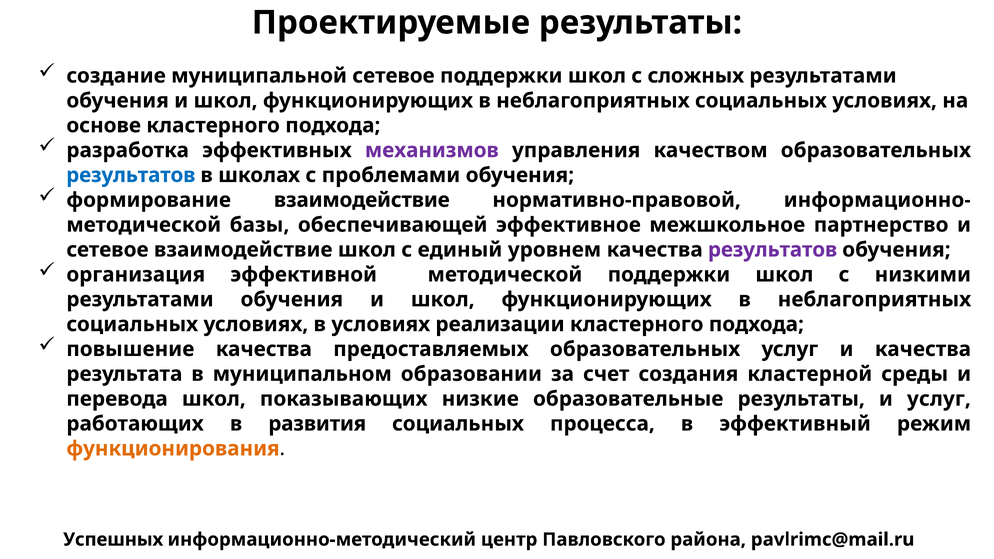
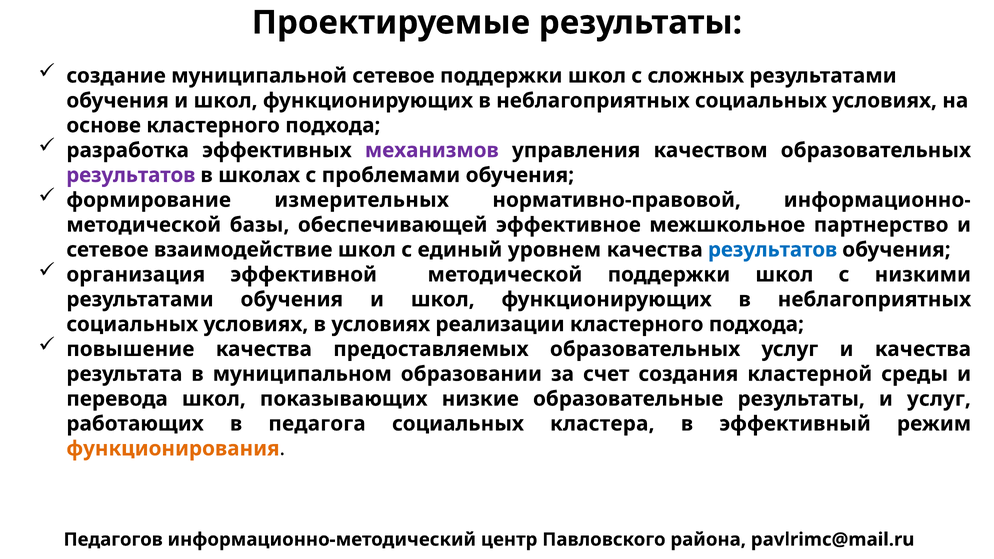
результатов at (131, 175) colour: blue -> purple
формирование взаимодействие: взаимодействие -> измерительных
результатов at (773, 250) colour: purple -> blue
развития: развития -> педагога
процесса: процесса -> кластера
Успешных: Успешных -> Педагогов
